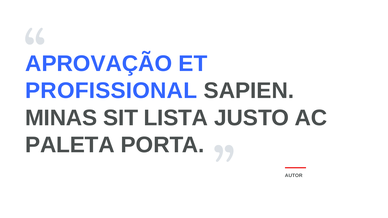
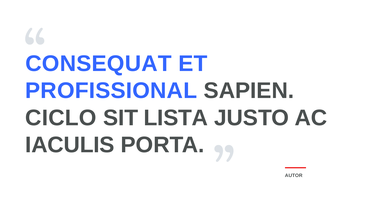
APROVAÇÃO: APROVAÇÃO -> CONSEQUAT
MINAS: MINAS -> CICLO
PALETA: PALETA -> IACULIS
